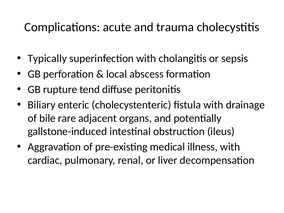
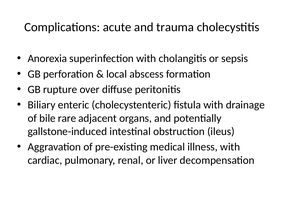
Typically: Typically -> Anorexia
tend: tend -> over
